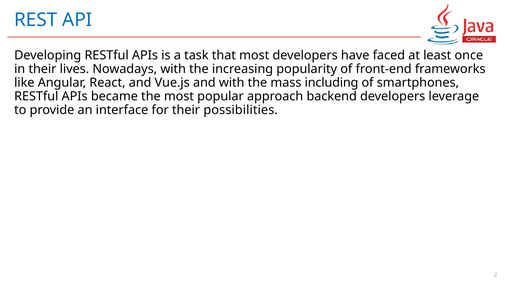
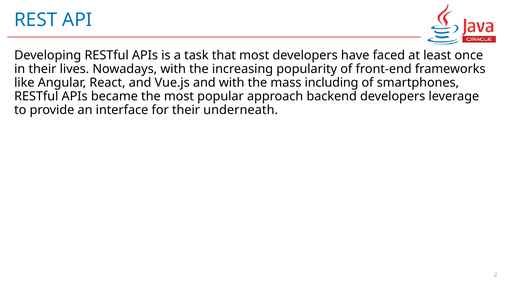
possibilities: possibilities -> underneath
